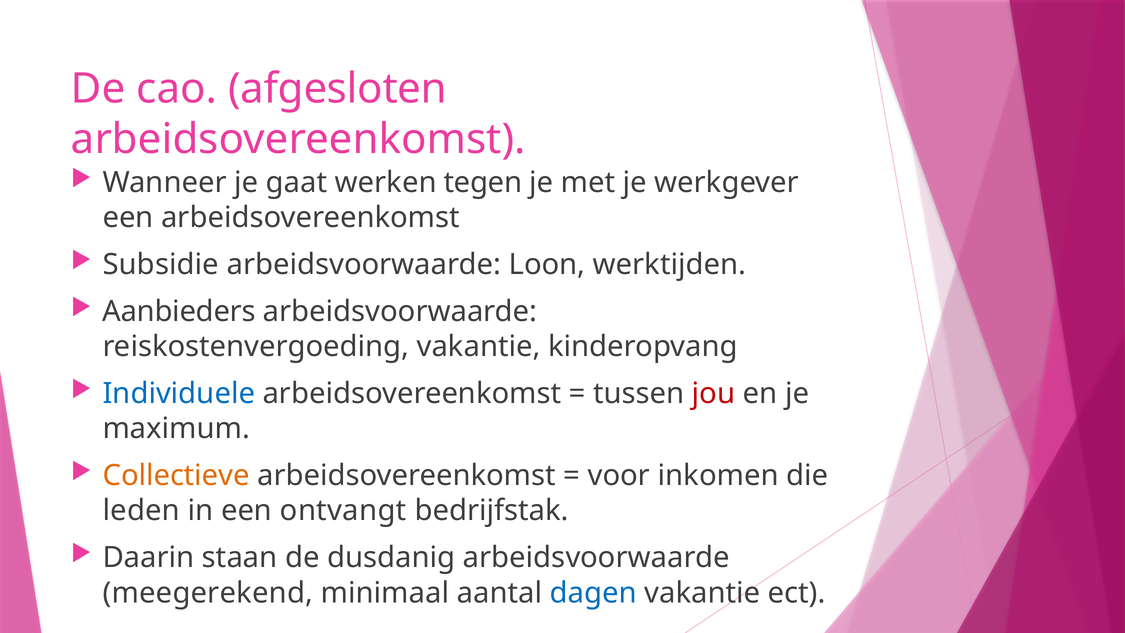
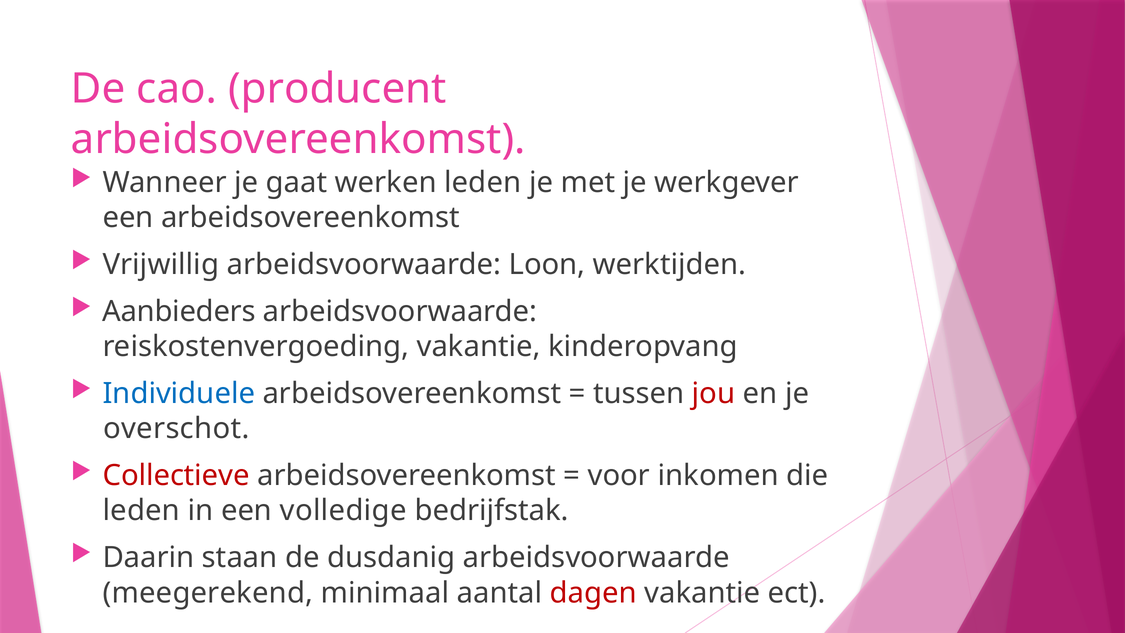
afgesloten: afgesloten -> producent
werken tegen: tegen -> leden
Subsidie: Subsidie -> Vrijwillig
maximum: maximum -> overschot
Collectieve colour: orange -> red
ontvangt: ontvangt -> volledige
dagen colour: blue -> red
